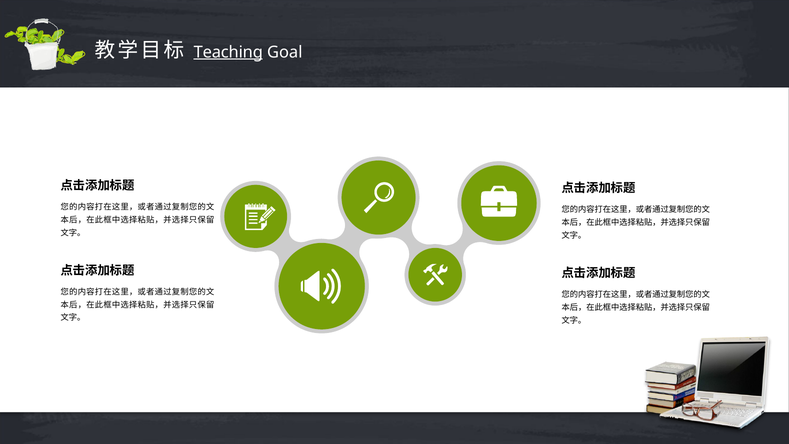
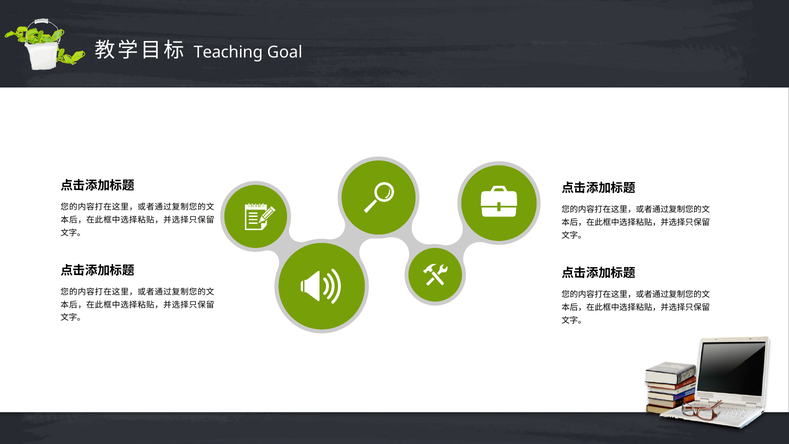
Teaching underline: present -> none
